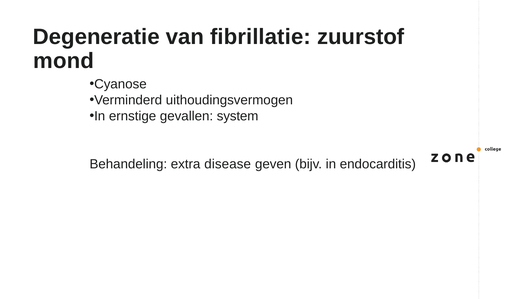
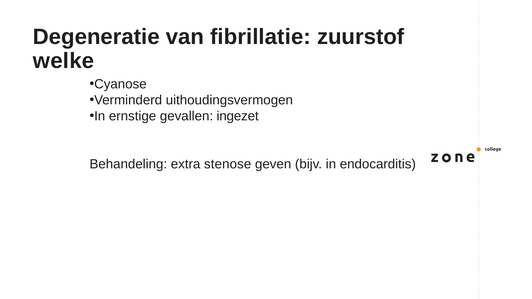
mond: mond -> welke
system: system -> ingezet
disease: disease -> stenose
